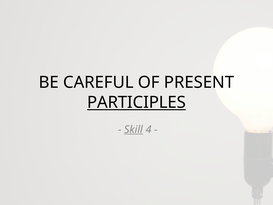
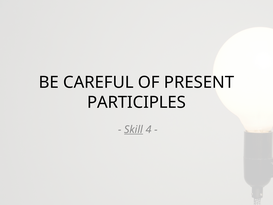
PARTICIPLES underline: present -> none
